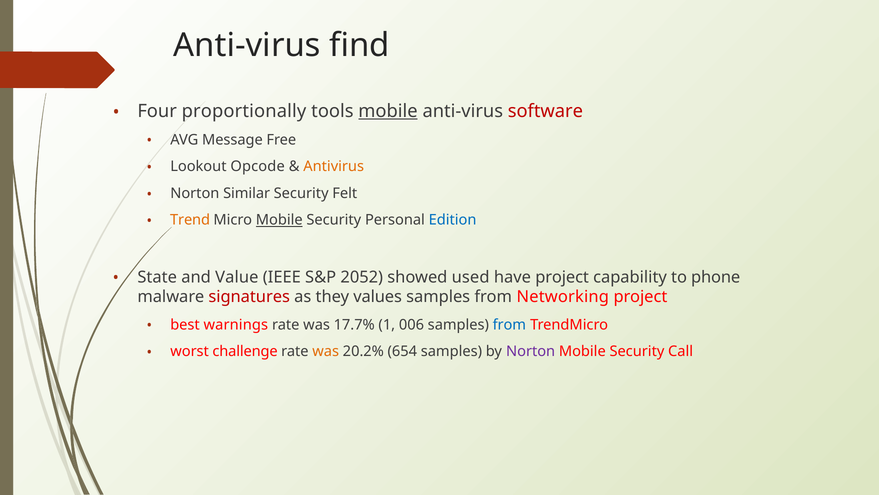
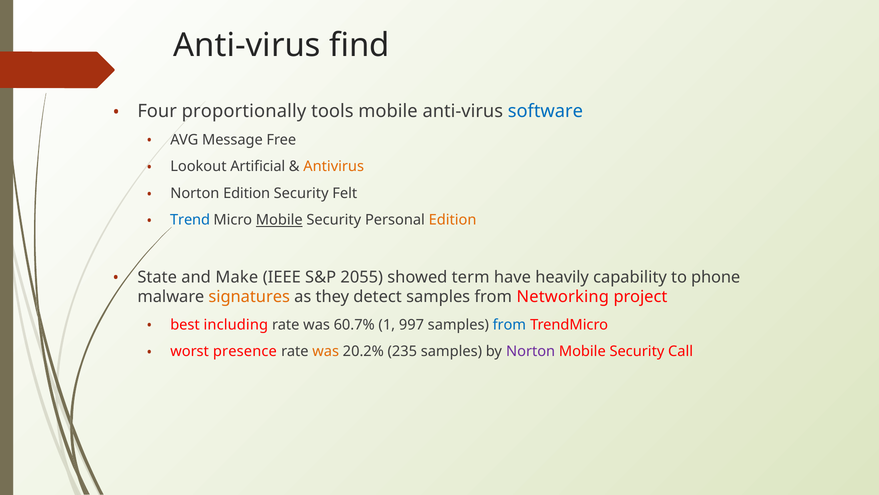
mobile at (388, 111) underline: present -> none
software colour: red -> blue
Opcode: Opcode -> Artificial
Norton Similar: Similar -> Edition
Trend colour: orange -> blue
Edition at (453, 220) colour: blue -> orange
Value: Value -> Make
2052: 2052 -> 2055
used: used -> term
have project: project -> heavily
signatures colour: red -> orange
values: values -> detect
warnings: warnings -> including
17.7%: 17.7% -> 60.7%
006: 006 -> 997
challenge: challenge -> presence
654: 654 -> 235
